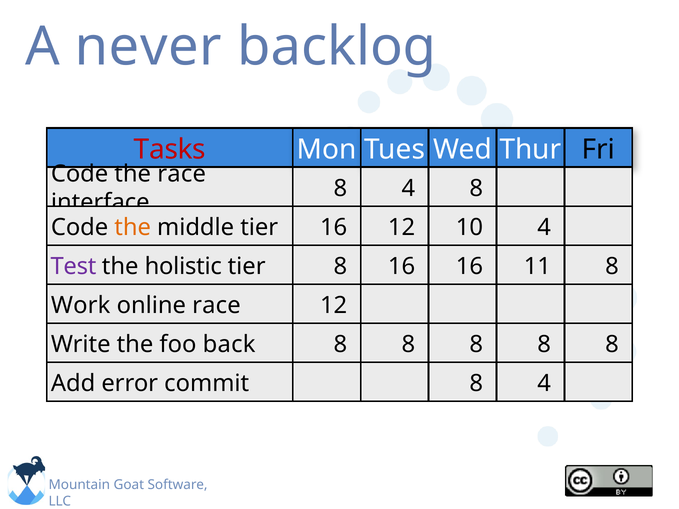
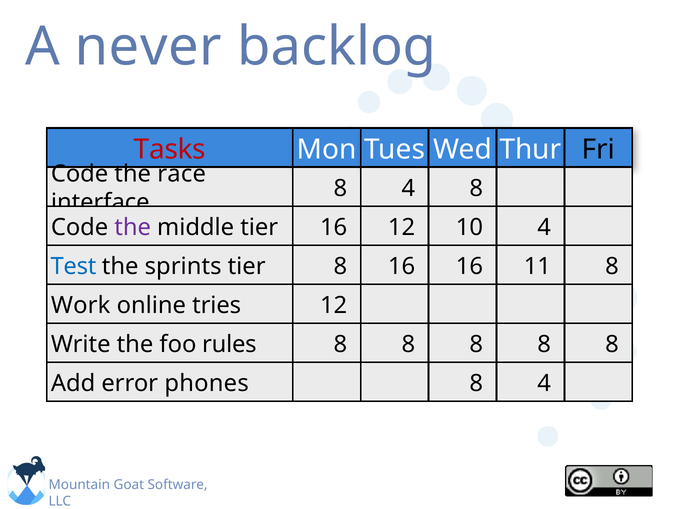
the at (133, 227) colour: orange -> purple
Test colour: purple -> blue
holistic: holistic -> sprints
online race: race -> tries
back: back -> rules
commit: commit -> phones
